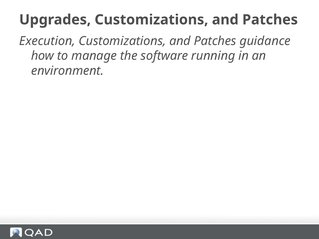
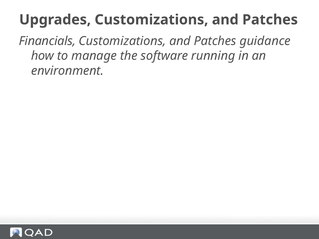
Execution: Execution -> Financials
